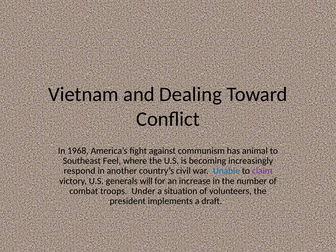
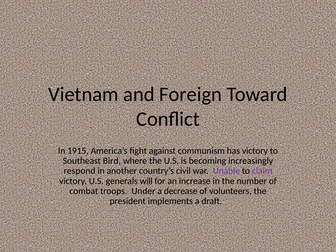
Dealing: Dealing -> Foreign
1968: 1968 -> 1915
has animal: animal -> victory
Feel: Feel -> Bird
Unable colour: blue -> purple
situation: situation -> decrease
